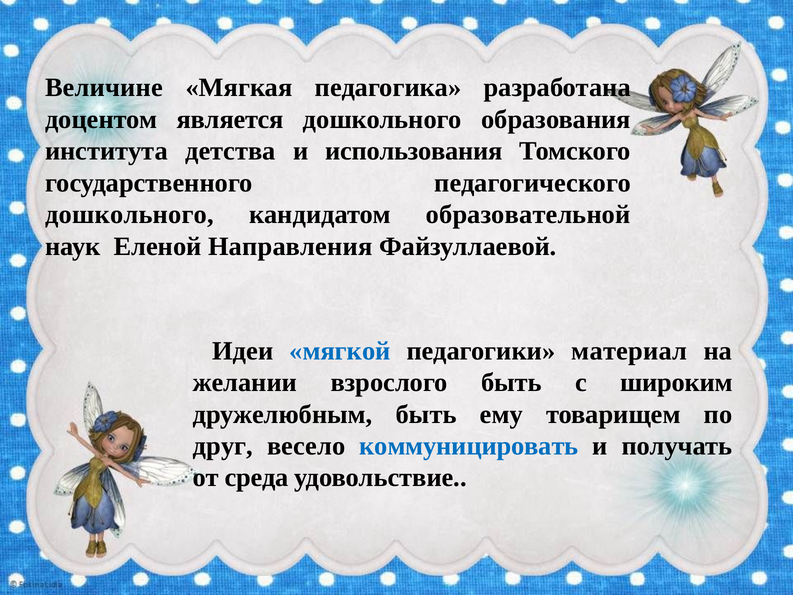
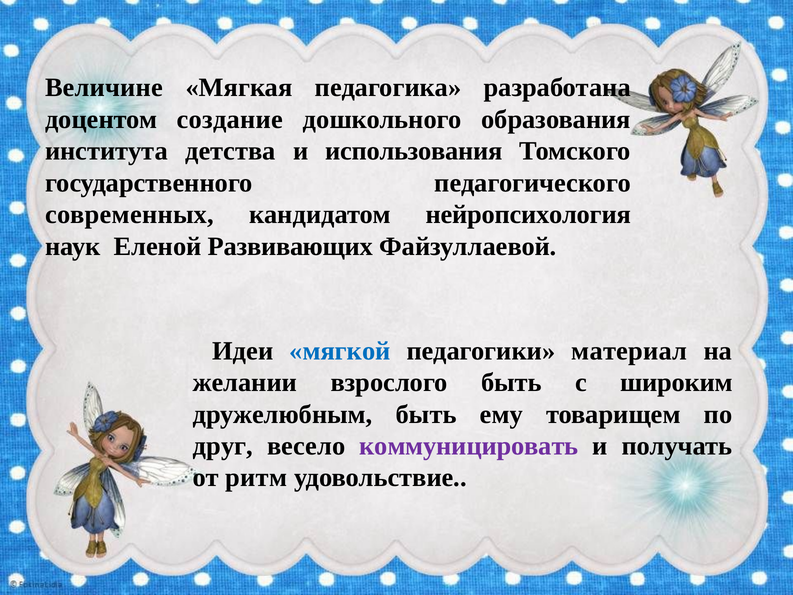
является: является -> создание
дошкольного at (130, 215): дошкольного -> современных
образовательной: образовательной -> нейропсихология
Направления: Направления -> Развивающих
коммуницировать colour: blue -> purple
среда: среда -> ритм
